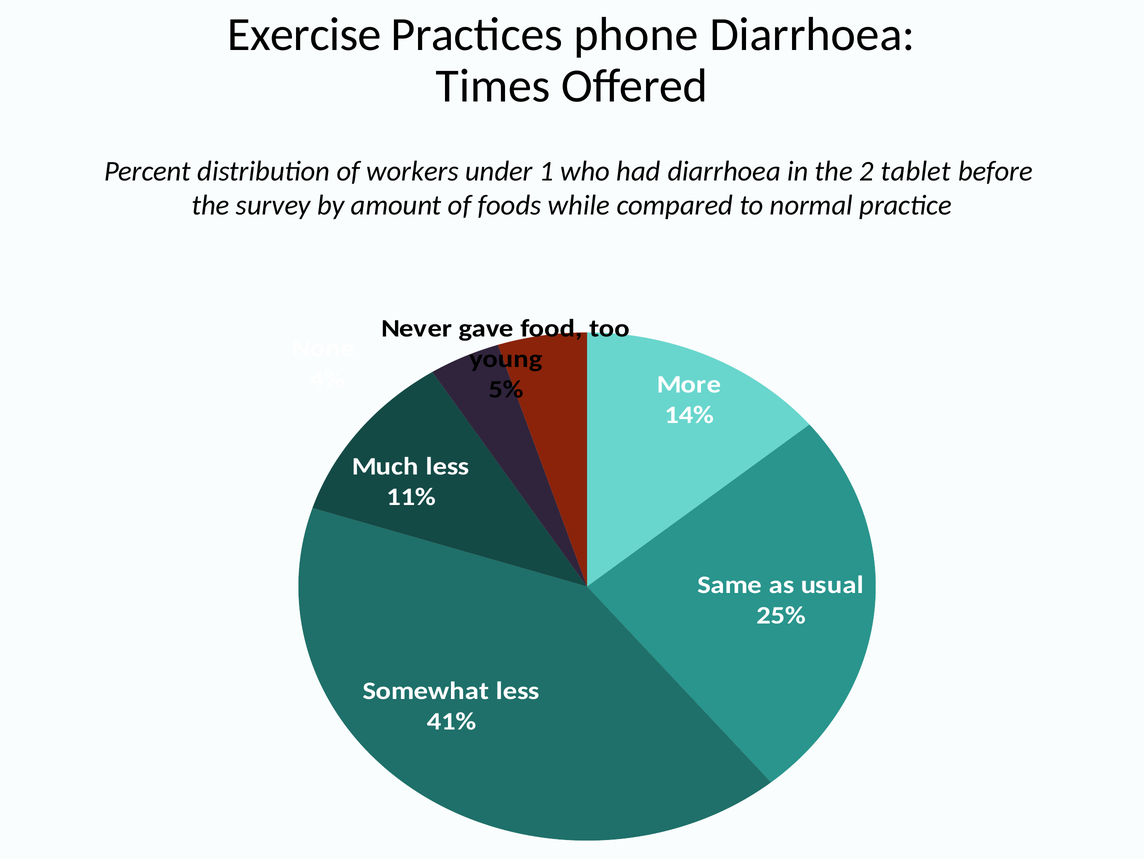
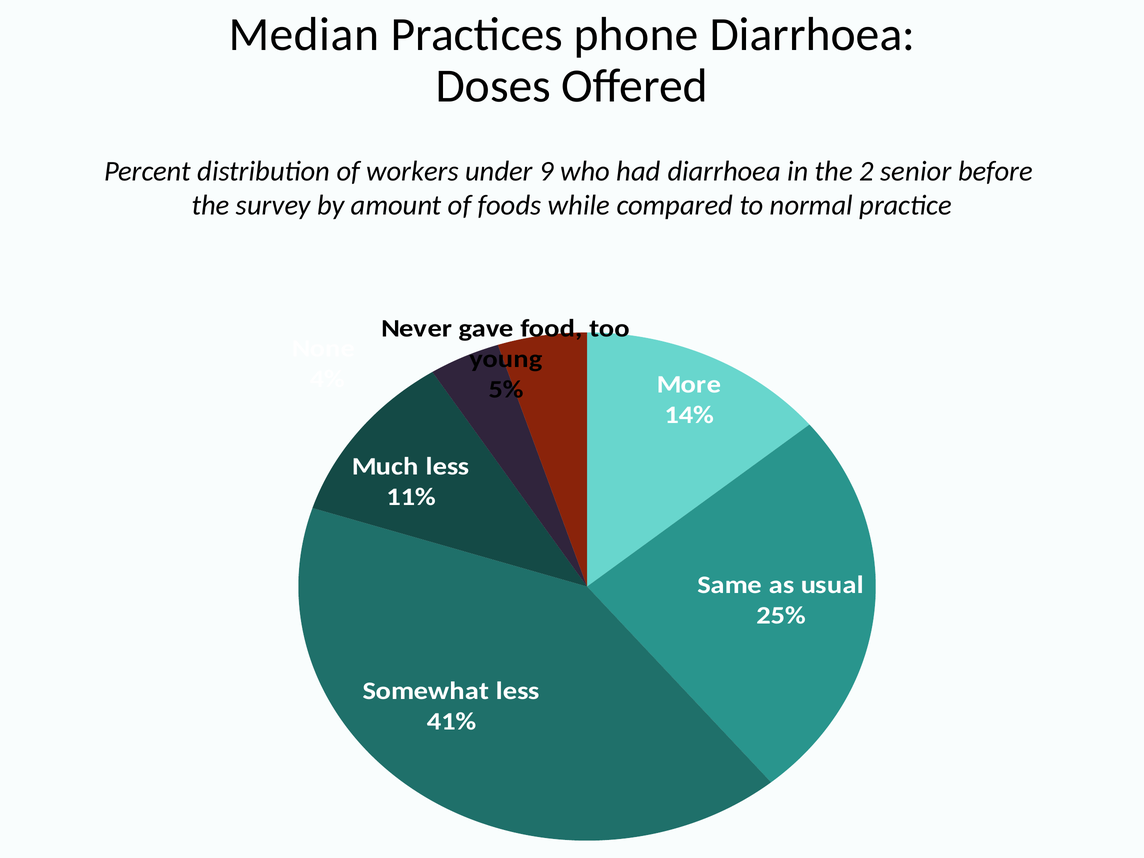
Exercise: Exercise -> Median
Times: Times -> Doses
1: 1 -> 9
tablet: tablet -> senior
